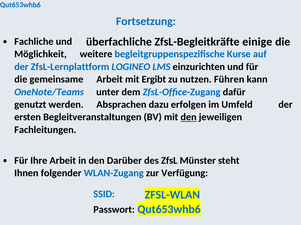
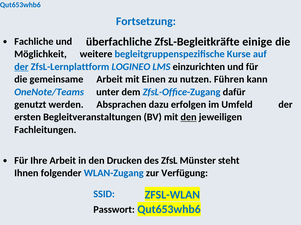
der at (21, 67) underline: none -> present
Ergibt: Ergibt -> Einen
Darüber: Darüber -> Drucken
